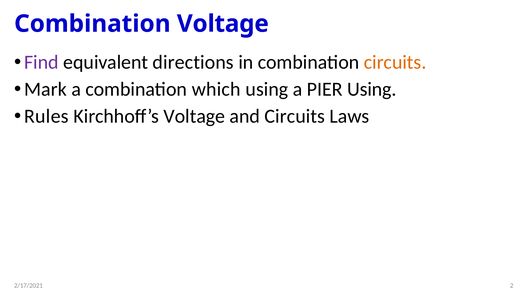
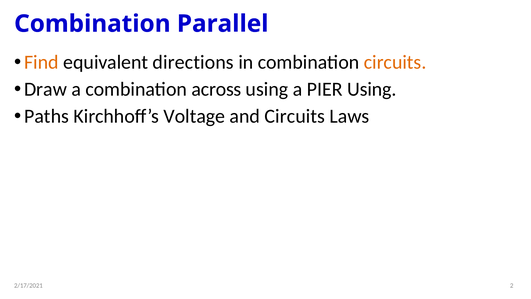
Combination Voltage: Voltage -> Parallel
Find colour: purple -> orange
Mark: Mark -> Draw
which: which -> across
Rules: Rules -> Paths
